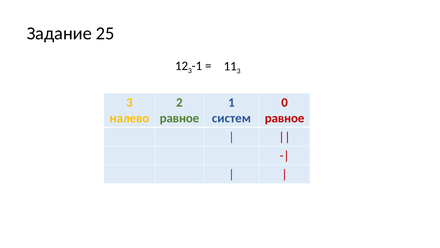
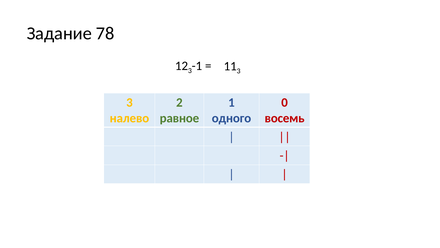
25: 25 -> 78
систем: систем -> одного
равное at (285, 118): равное -> восемь
